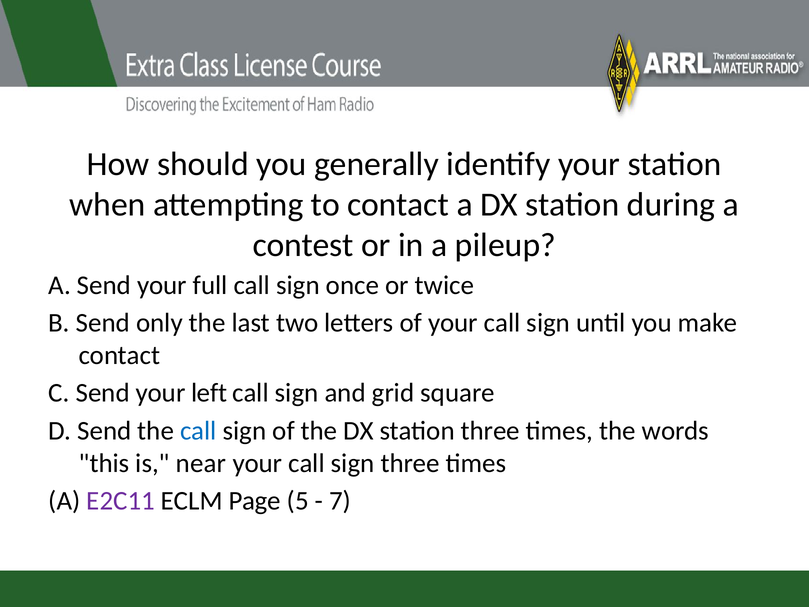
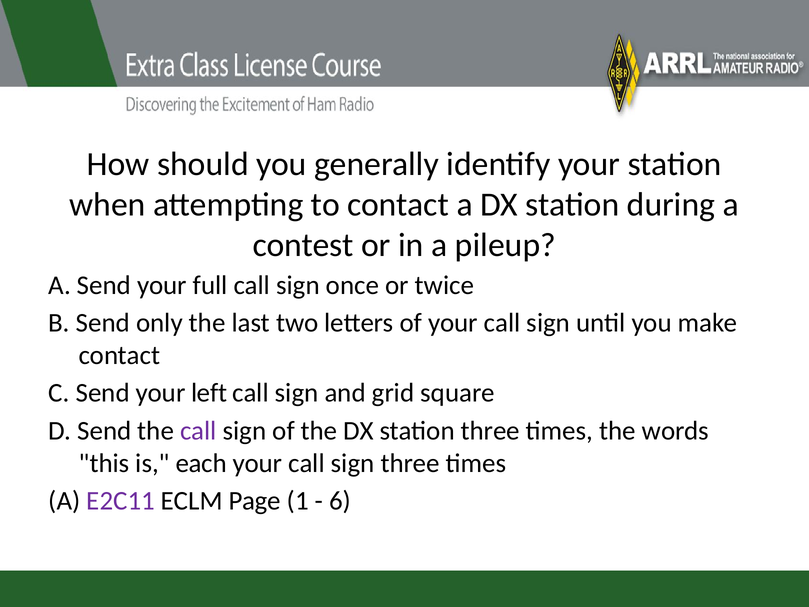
call at (198, 431) colour: blue -> purple
near: near -> each
5: 5 -> 1
7: 7 -> 6
